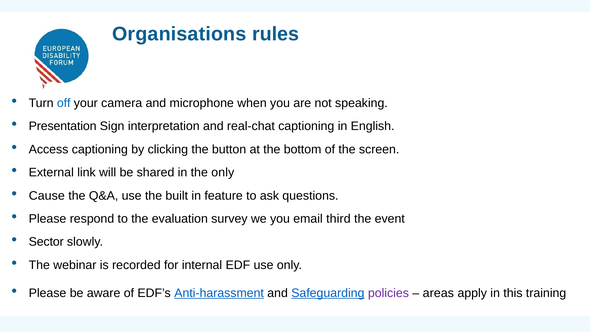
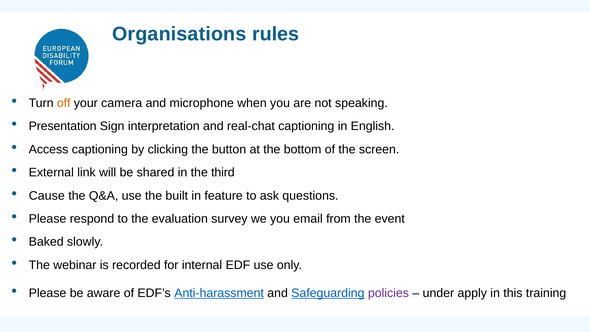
off colour: blue -> orange
the only: only -> third
third: third -> from
Sector: Sector -> Baked
areas: areas -> under
